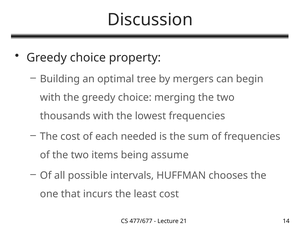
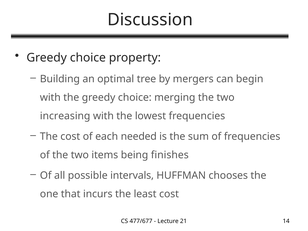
thousands: thousands -> increasing
assume: assume -> finishes
